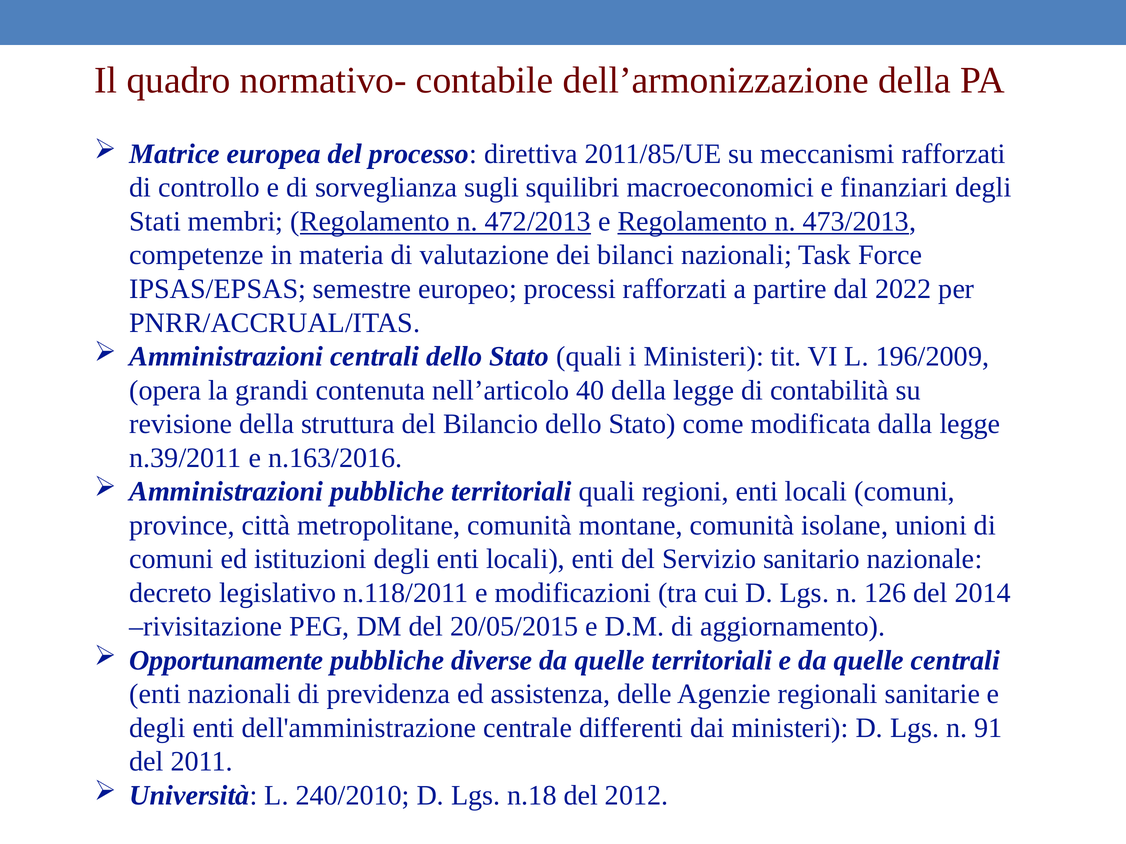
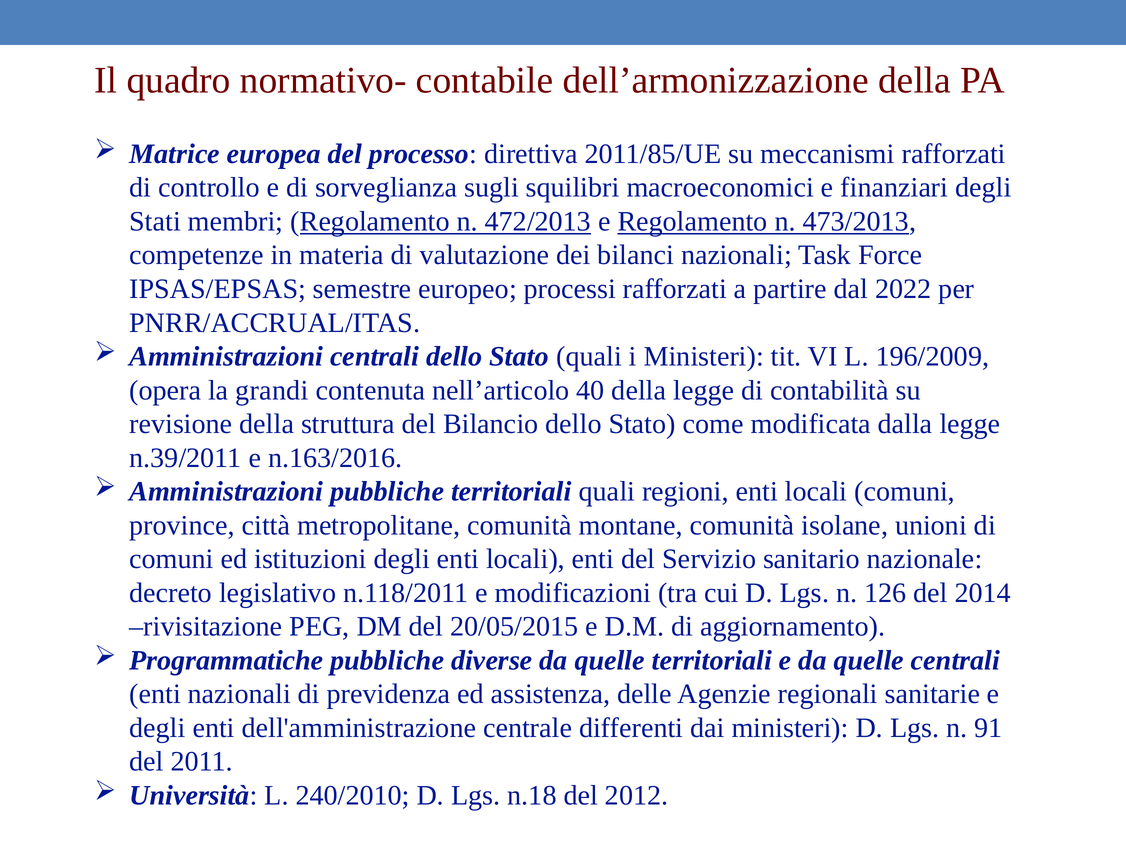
Opportunamente: Opportunamente -> Programmatiche
